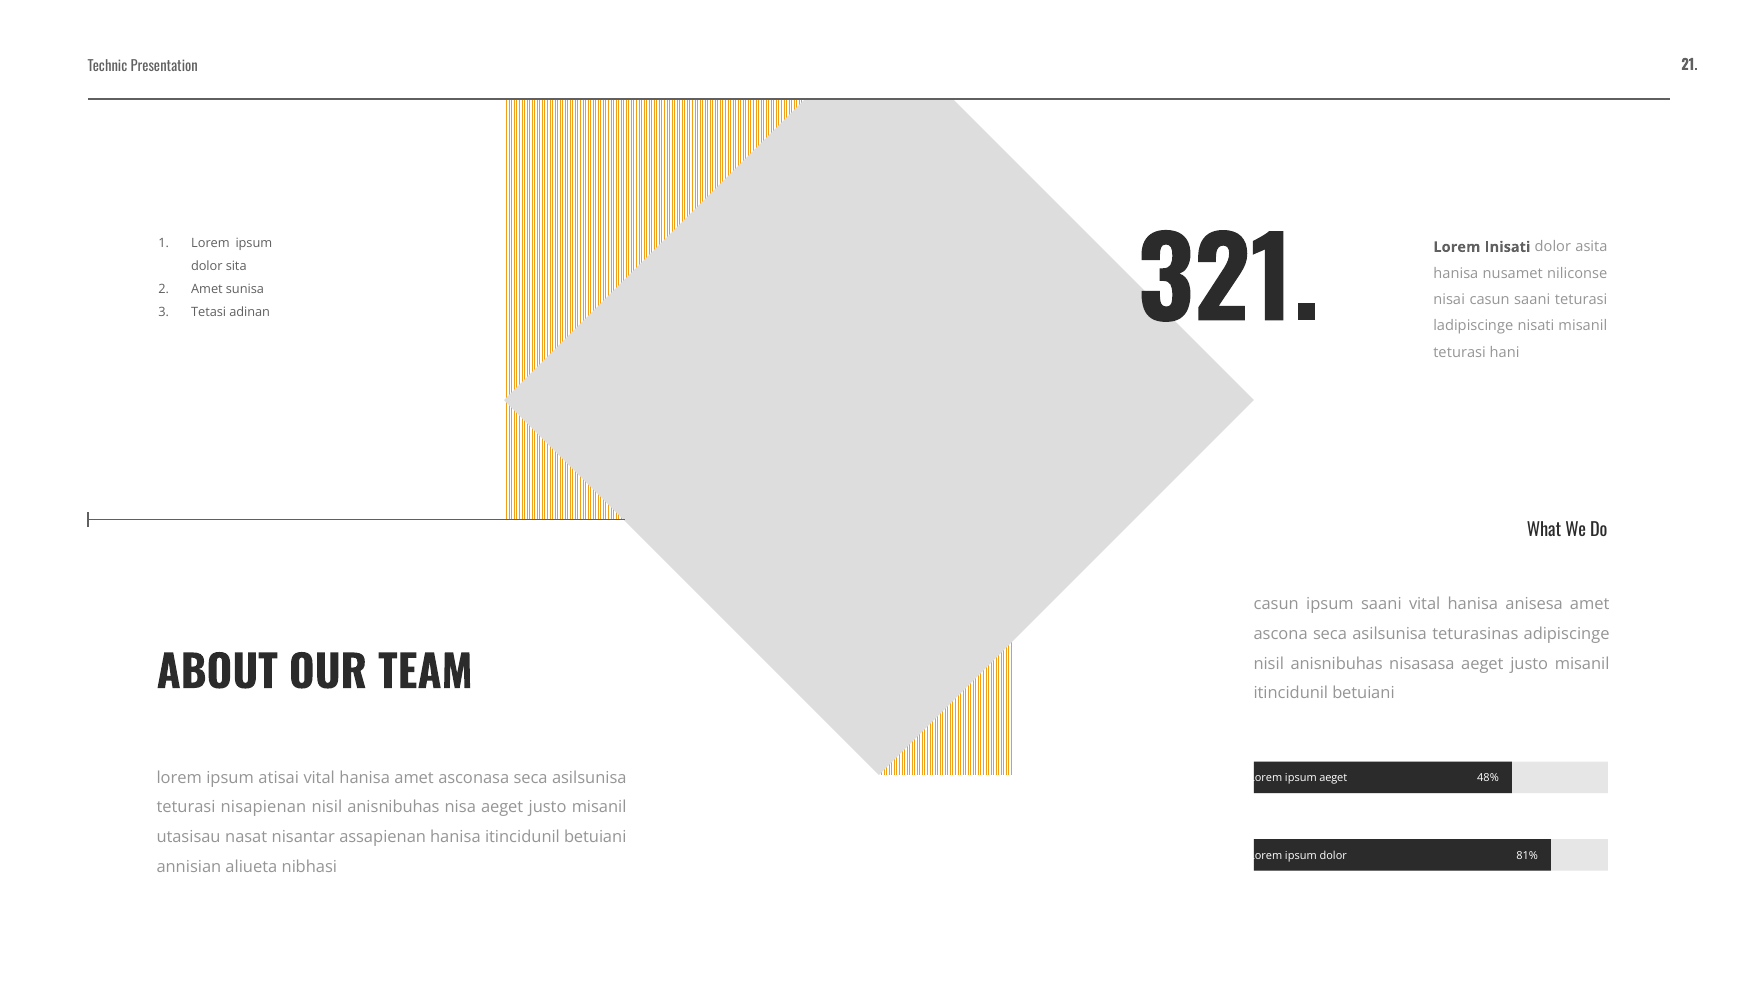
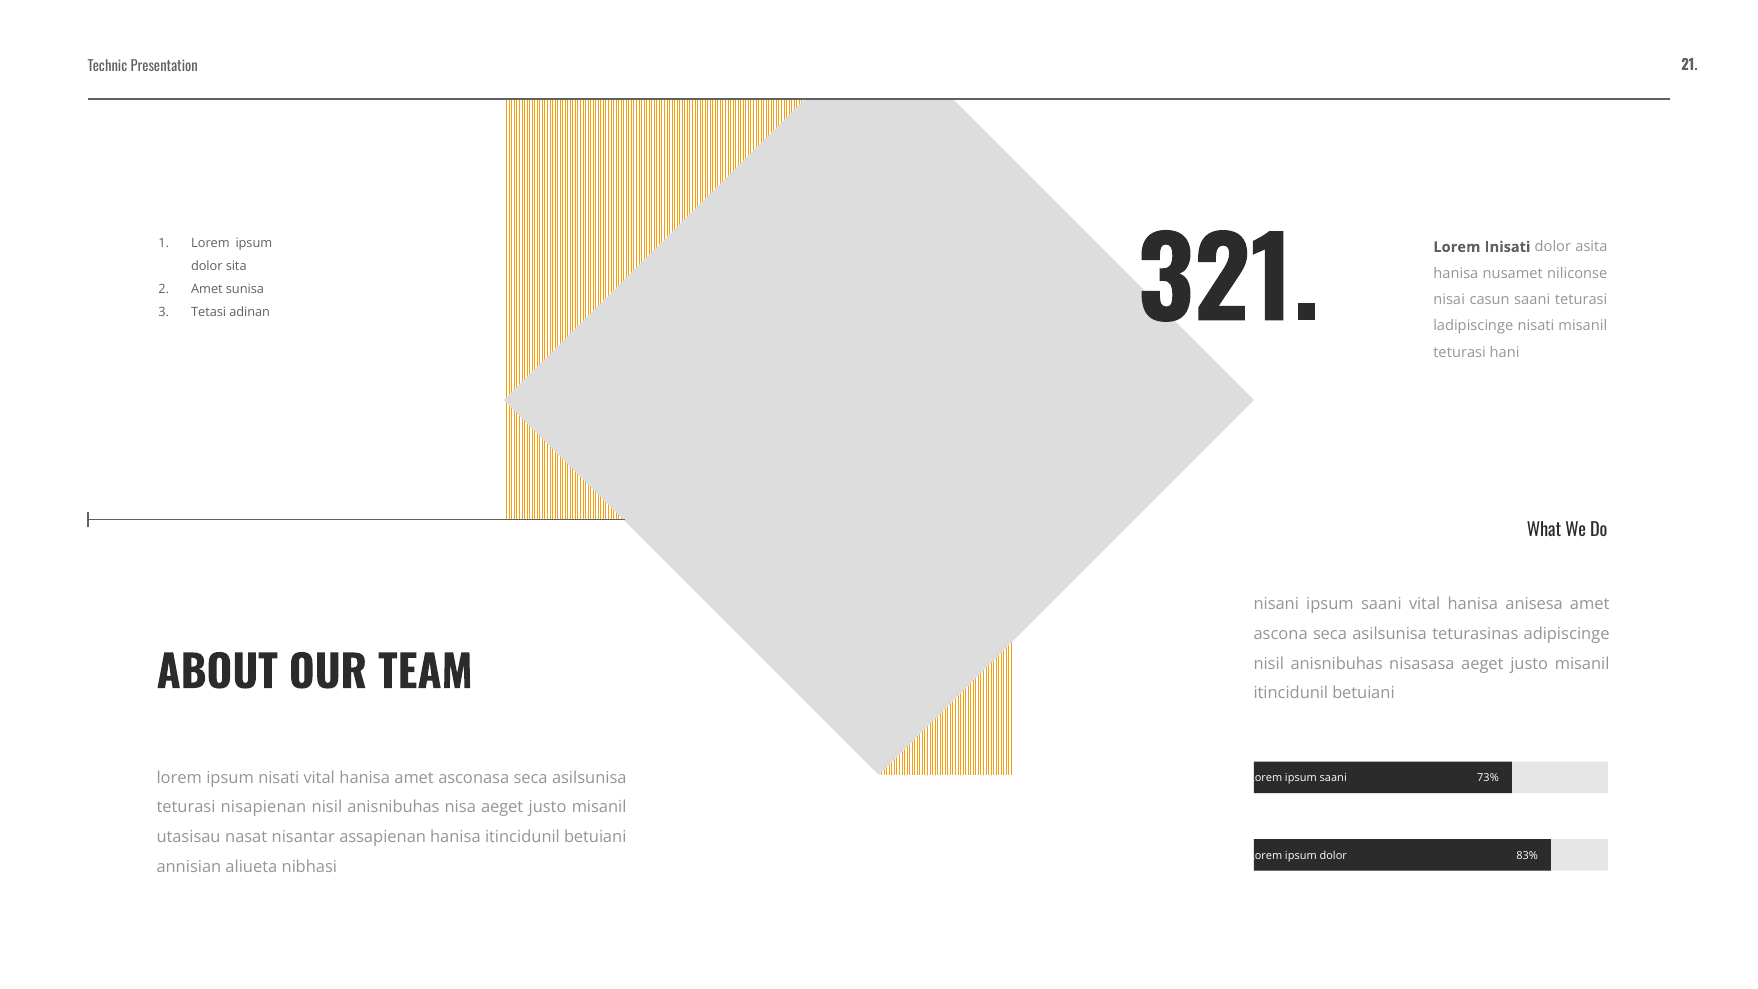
casun at (1276, 604): casun -> nisani
ipsum atisai: atisai -> nisati
Lorem ipsum aeget: aeget -> saani
48%: 48% -> 73%
81%: 81% -> 83%
